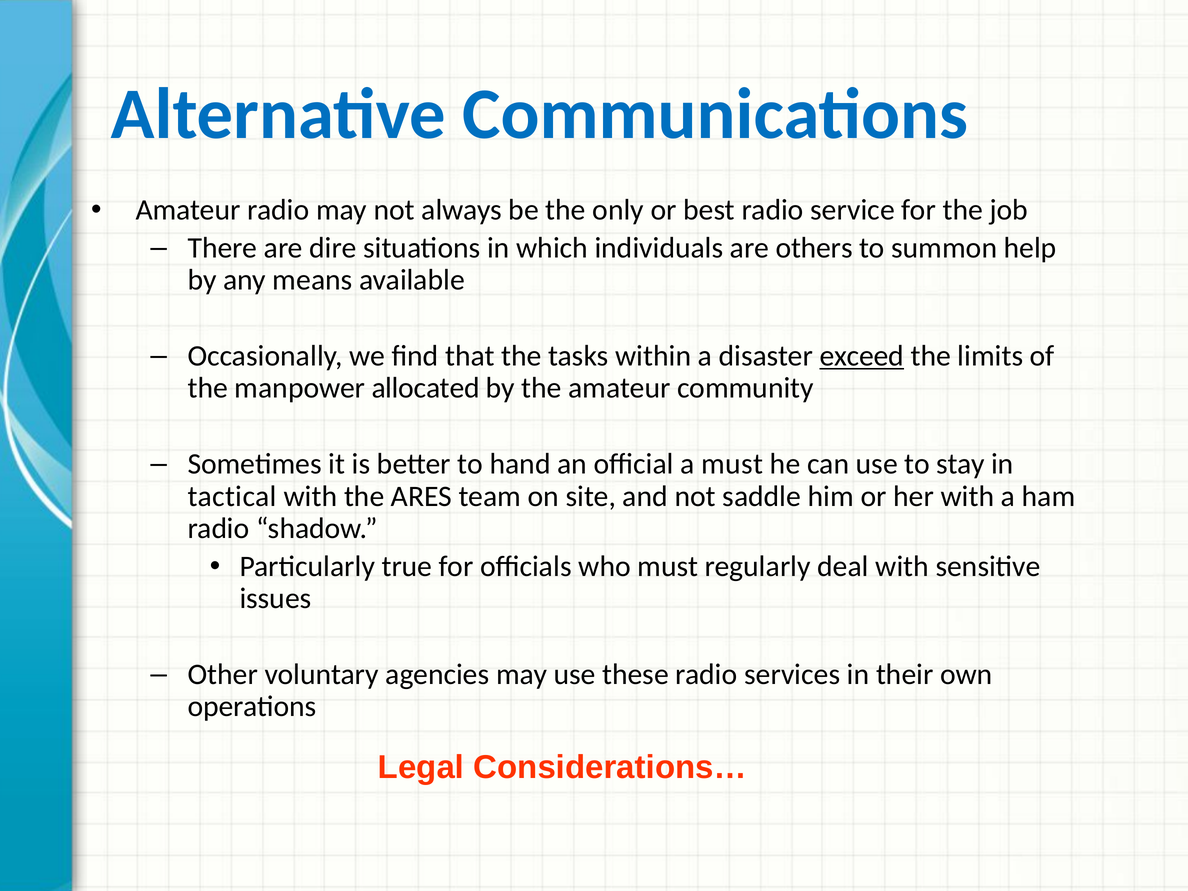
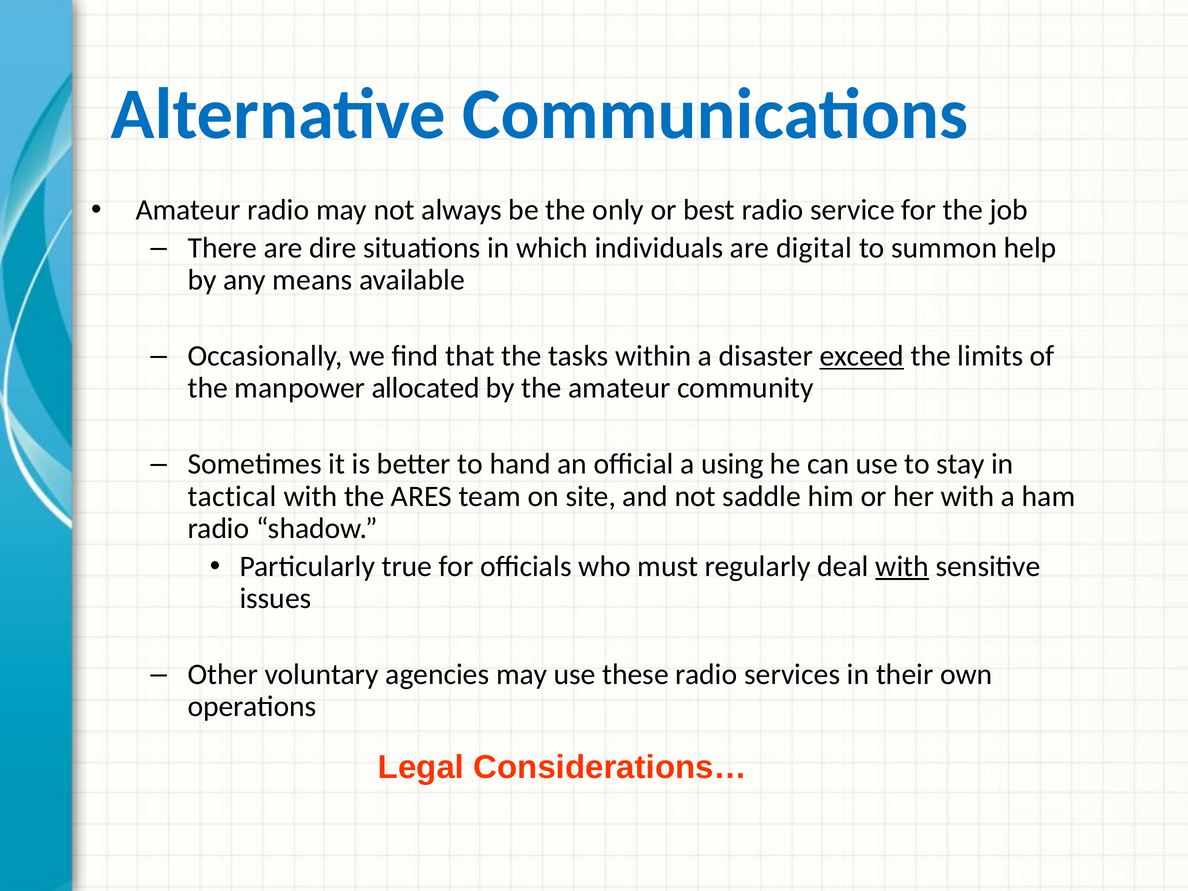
others: others -> digital
a must: must -> using
with at (902, 566) underline: none -> present
